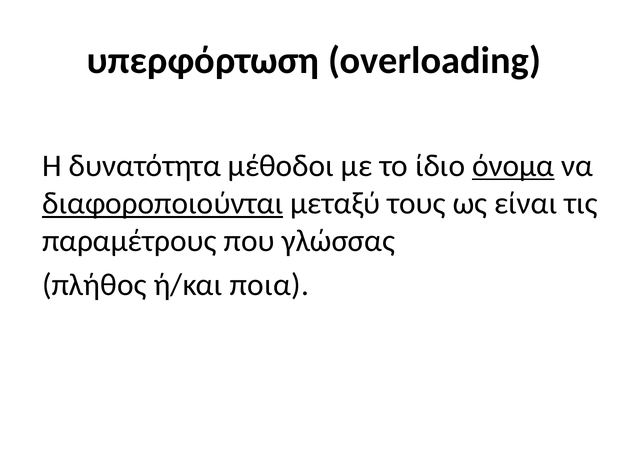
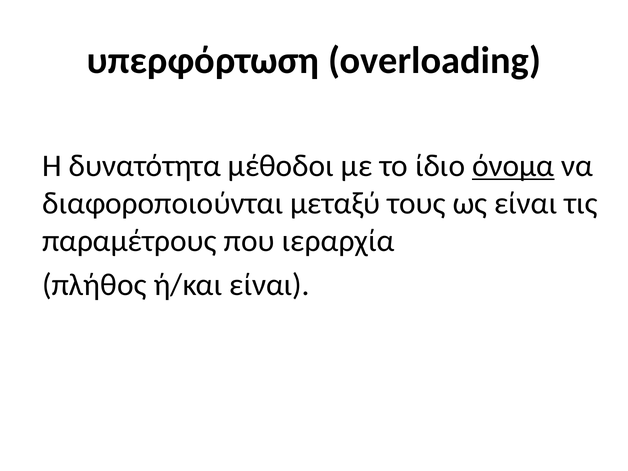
διαφοροποιούνται underline: present -> none
γλώσσας: γλώσσας -> ιεραρχία
ή/και ποια: ποια -> είναι
